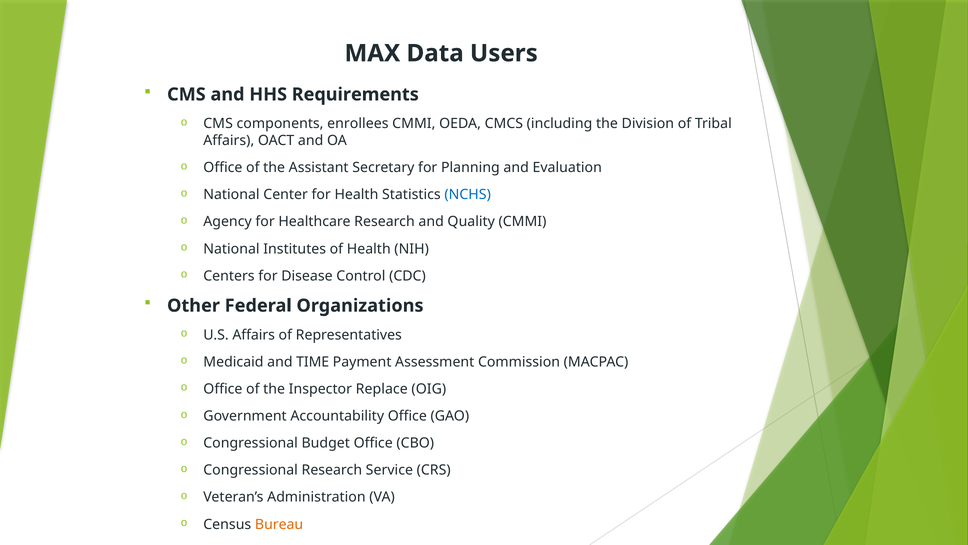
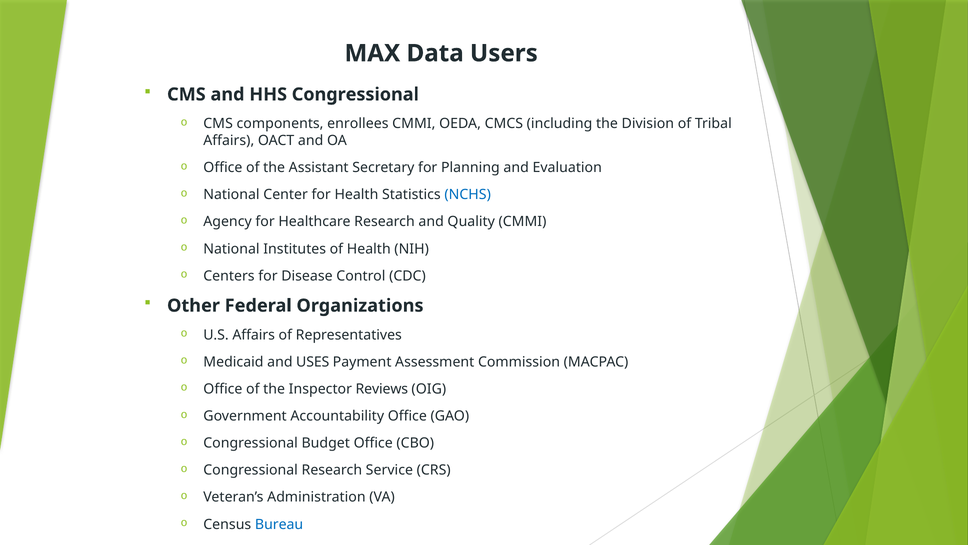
HHS Requirements: Requirements -> Congressional
TIME: TIME -> USES
Replace: Replace -> Reviews
Bureau colour: orange -> blue
